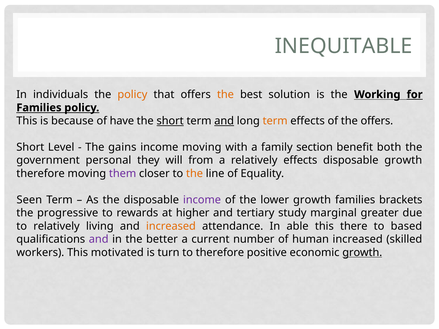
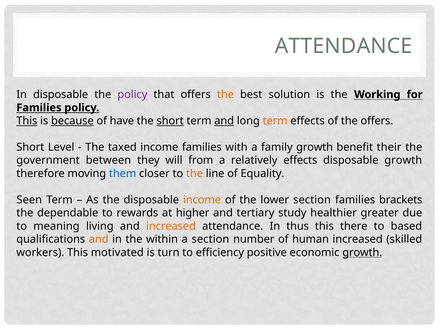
INEQUITABLE at (344, 46): INEQUITABLE -> ATTENDANCE
In individuals: individuals -> disposable
policy at (132, 95) colour: orange -> purple
for underline: present -> none
This at (27, 121) underline: none -> present
because underline: none -> present
gains: gains -> taxed
income moving: moving -> families
family section: section -> growth
both: both -> their
personal: personal -> between
them colour: purple -> blue
income at (202, 200) colour: purple -> orange
lower growth: growth -> section
progressive: progressive -> dependable
marginal: marginal -> healthier
to relatively: relatively -> meaning
able: able -> thus
and at (99, 239) colour: purple -> orange
better: better -> within
a current: current -> section
to therefore: therefore -> efficiency
